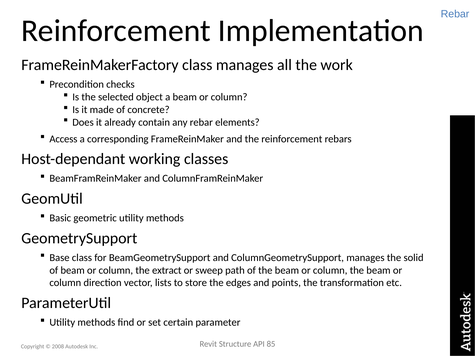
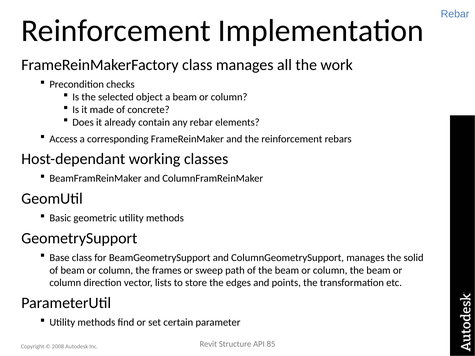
extract: extract -> frames
